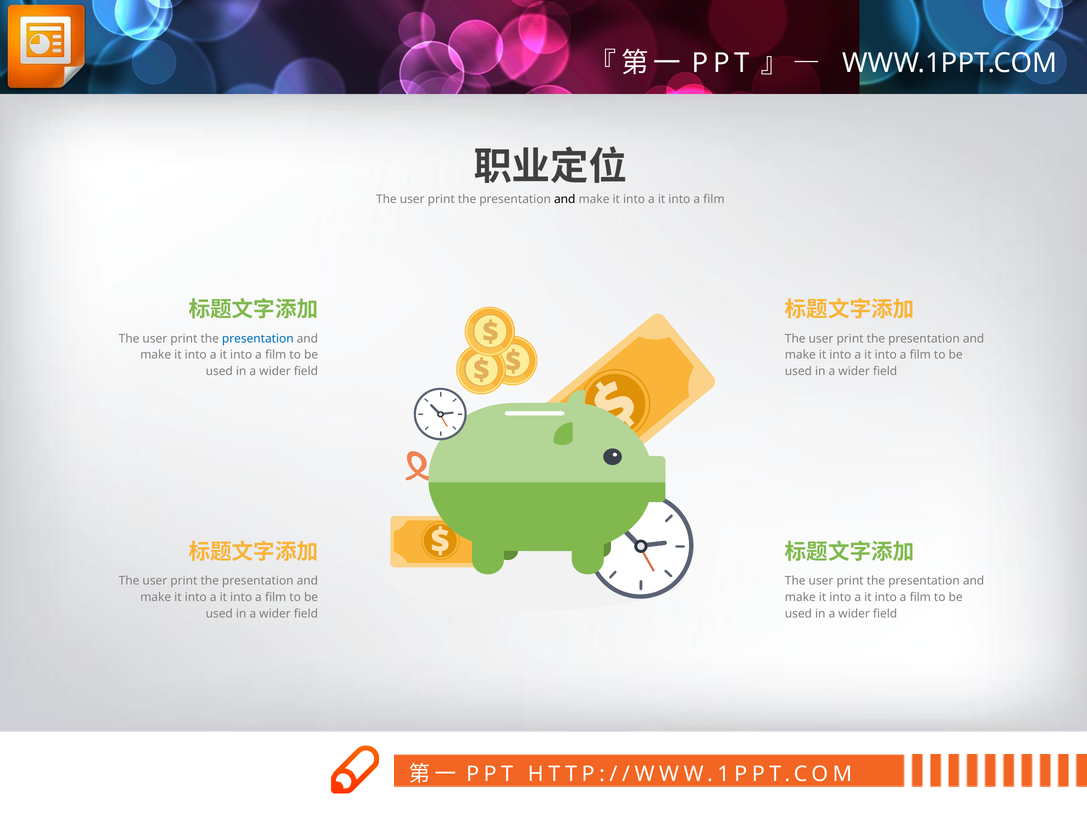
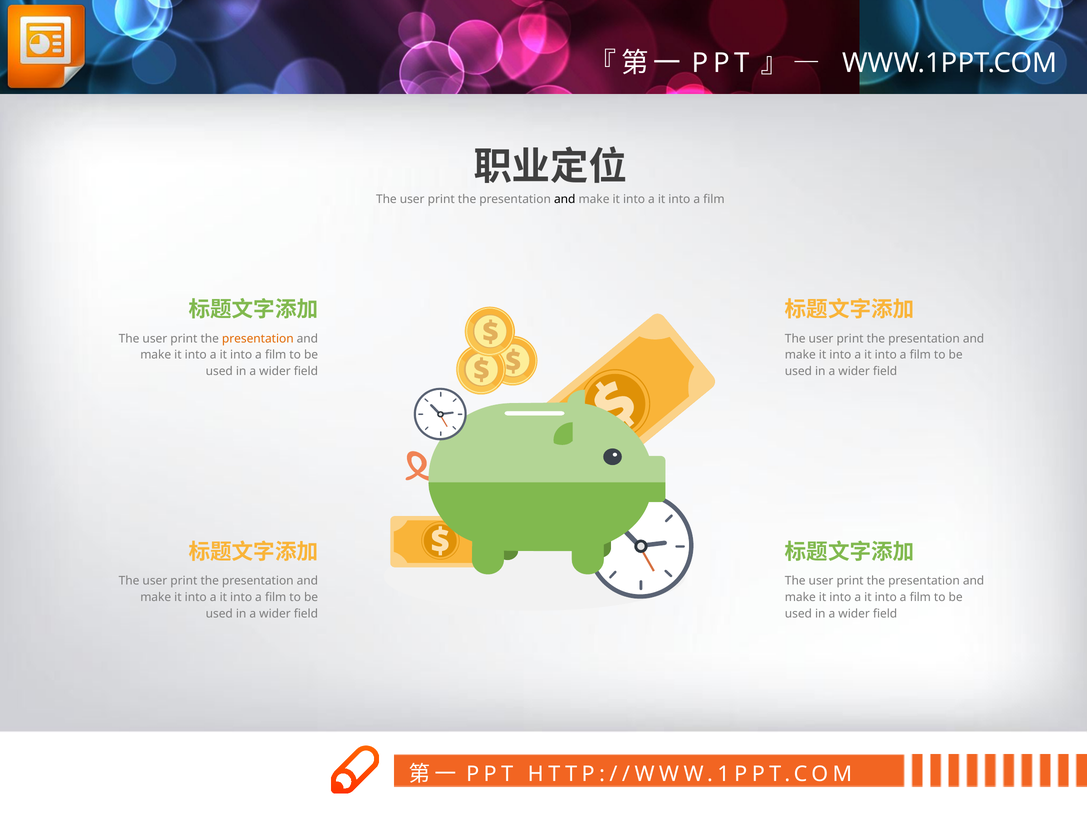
presentation at (258, 339) colour: blue -> orange
